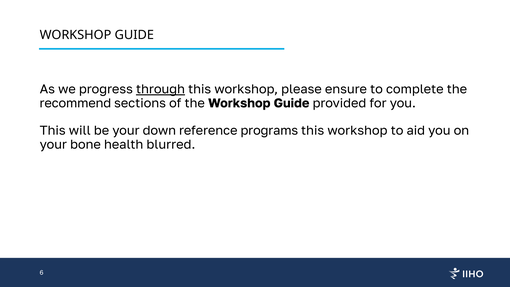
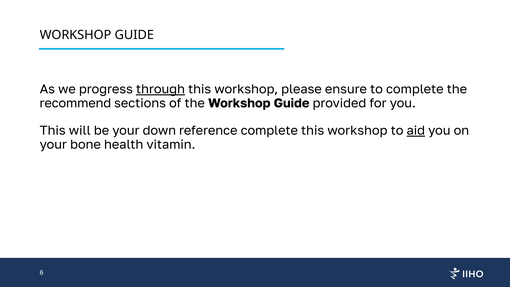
reference programs: programs -> complete
aid underline: none -> present
blurred: blurred -> vitamin
